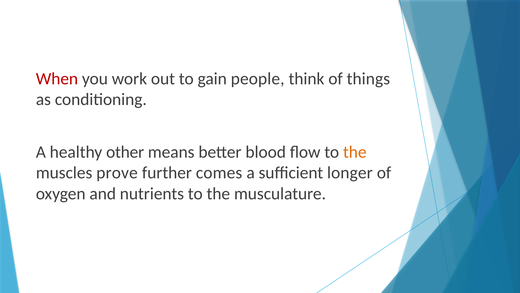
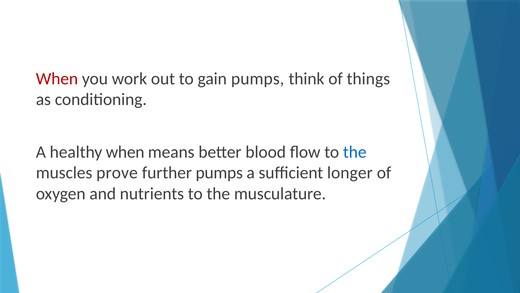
gain people: people -> pumps
healthy other: other -> when
the at (355, 152) colour: orange -> blue
further comes: comes -> pumps
